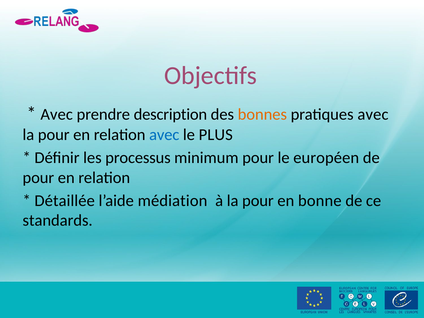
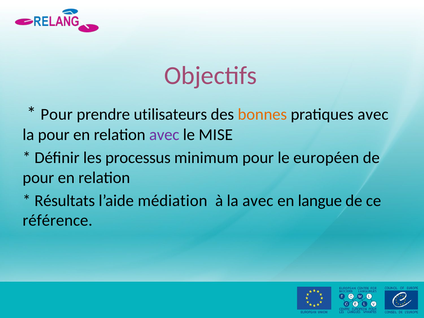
Avec at (57, 114): Avec -> Pour
description: description -> utilisateurs
avec at (164, 135) colour: blue -> purple
PLUS: PLUS -> MISE
Détaillée: Détaillée -> Résultats
à la pour: pour -> avec
bonne: bonne -> langue
standards: standards -> référence
